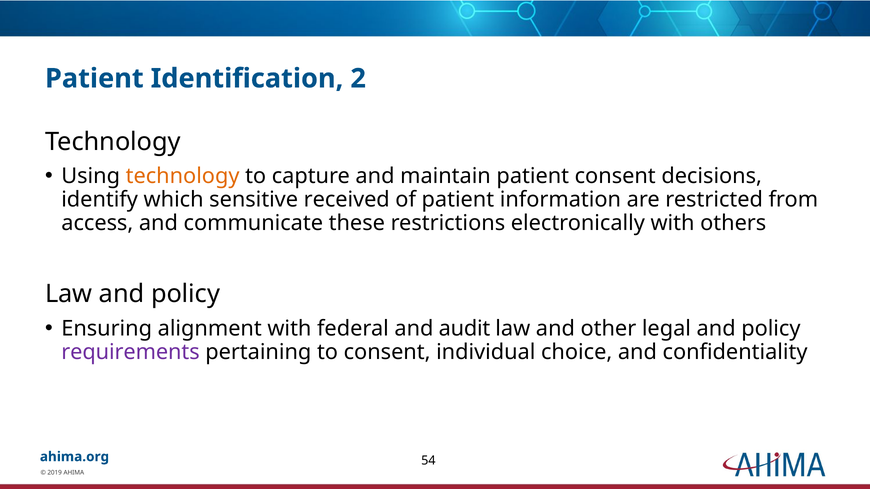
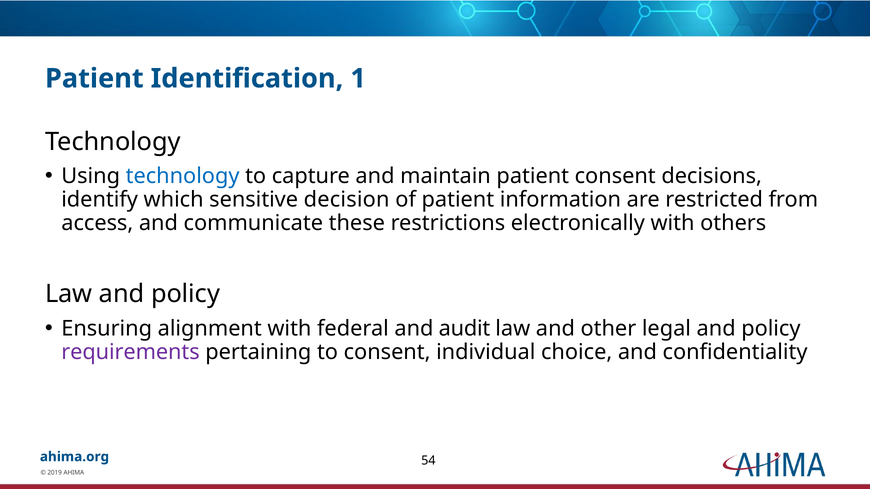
2: 2 -> 1
technology at (183, 176) colour: orange -> blue
received: received -> decision
